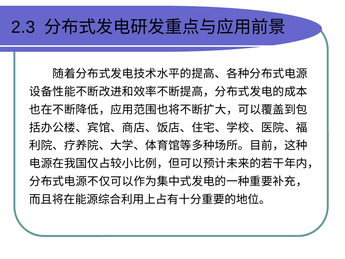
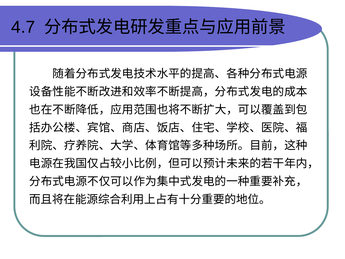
2.3: 2.3 -> 4.7
